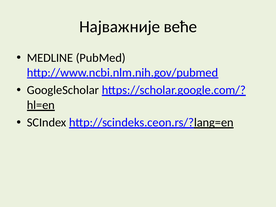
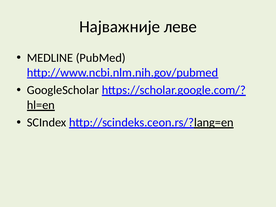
веће: веће -> леве
